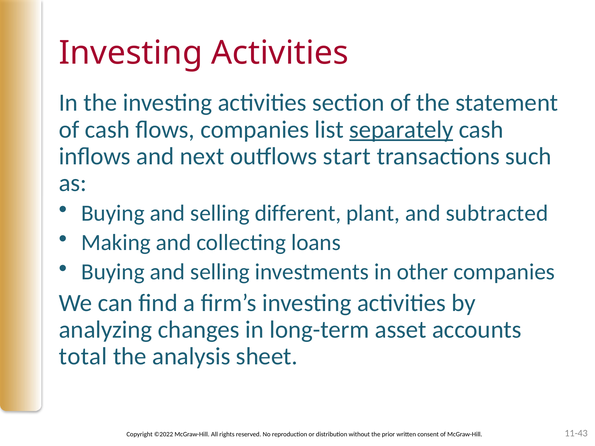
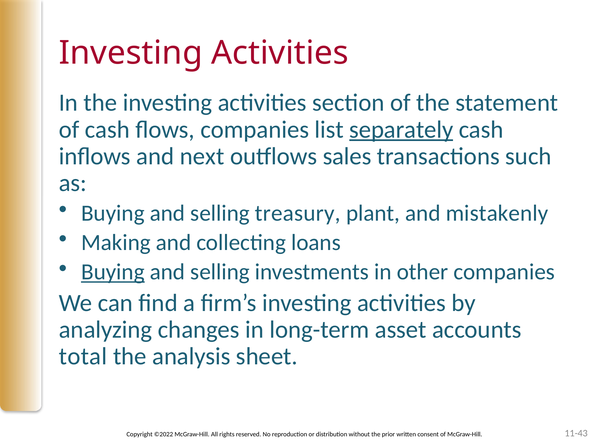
start: start -> sales
different: different -> treasury
subtracted: subtracted -> mistakenly
Buying at (113, 272) underline: none -> present
